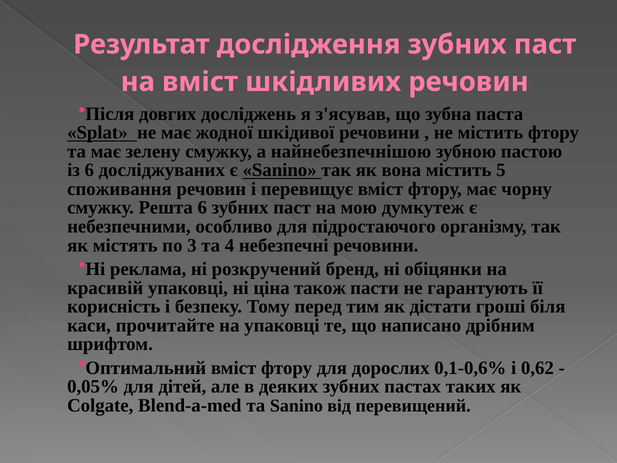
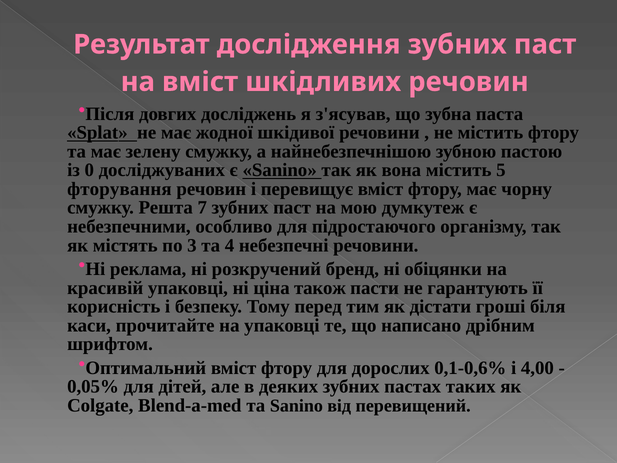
із 6: 6 -> 0
споживання: споживання -> фторування
Решта 6: 6 -> 7
0,62: 0,62 -> 4,00
